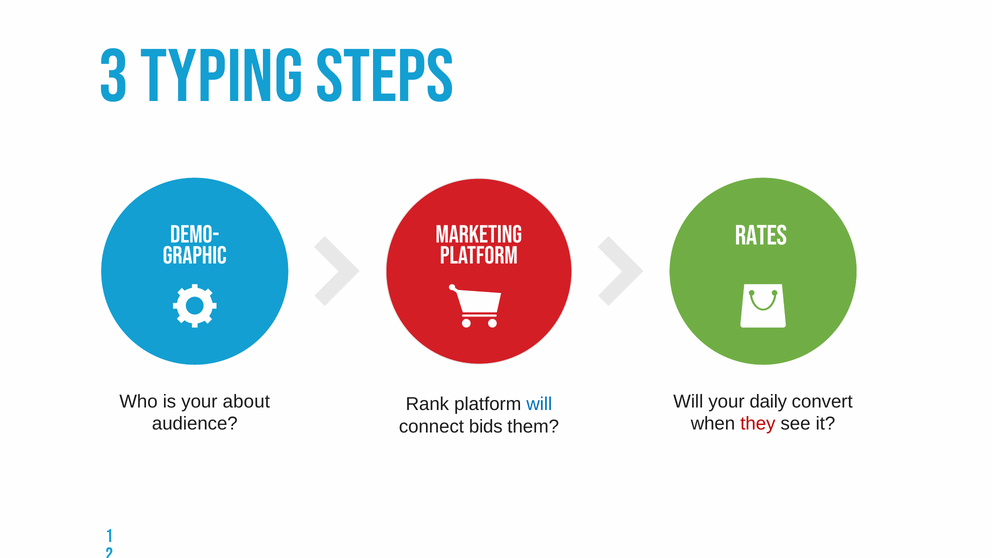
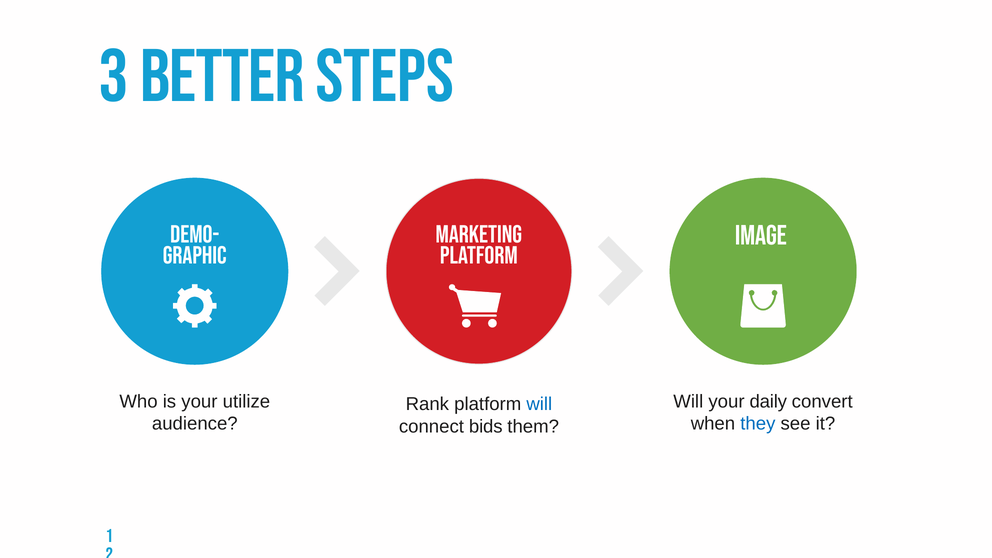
typing: typing -> better
Rates: Rates -> Image
about: about -> utilize
they colour: red -> blue
